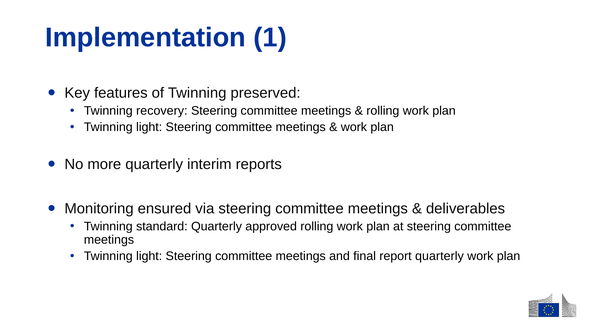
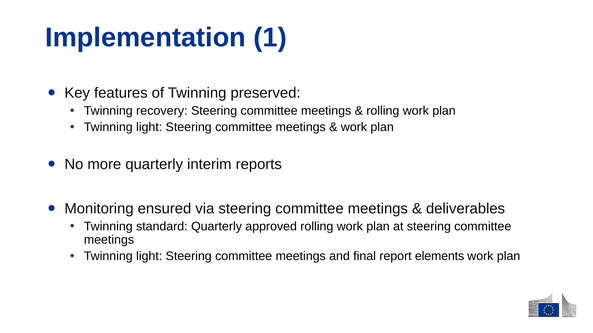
report quarterly: quarterly -> elements
